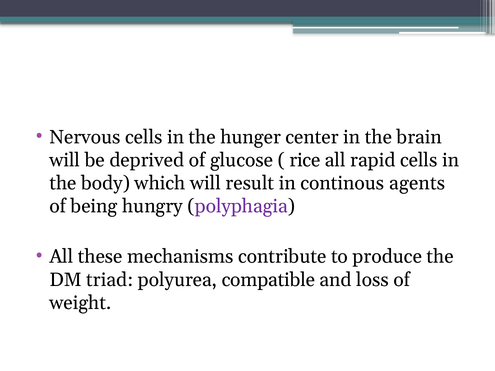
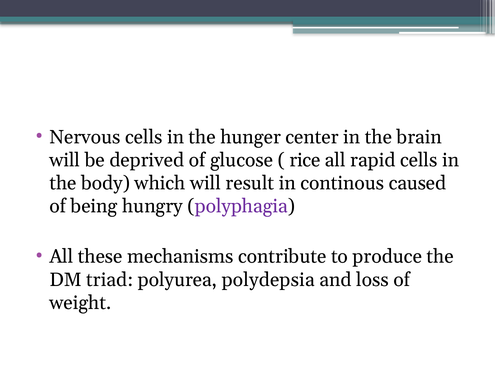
agents: agents -> caused
compatible: compatible -> polydepsia
